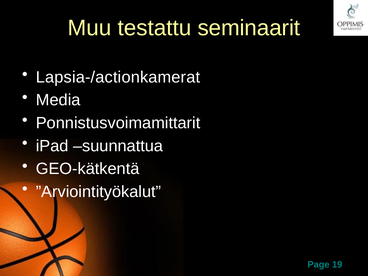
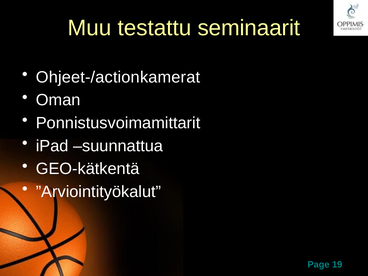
Lapsia-/actionkamerat: Lapsia-/actionkamerat -> Ohjeet-/actionkamerat
Media: Media -> Oman
